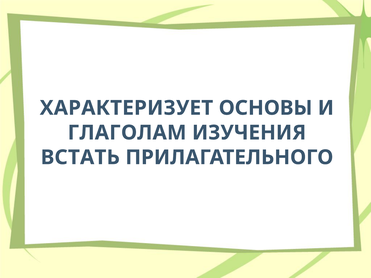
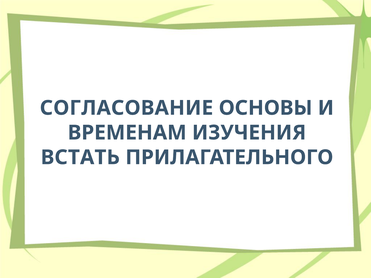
ХАРАКТЕРИЗУЕТ: ХАРАКТЕРИЗУЕТ -> СОГЛАСОВАНИЕ
ГЛАГОЛАМ: ГЛАГОЛАМ -> ВРЕМЕНАМ
